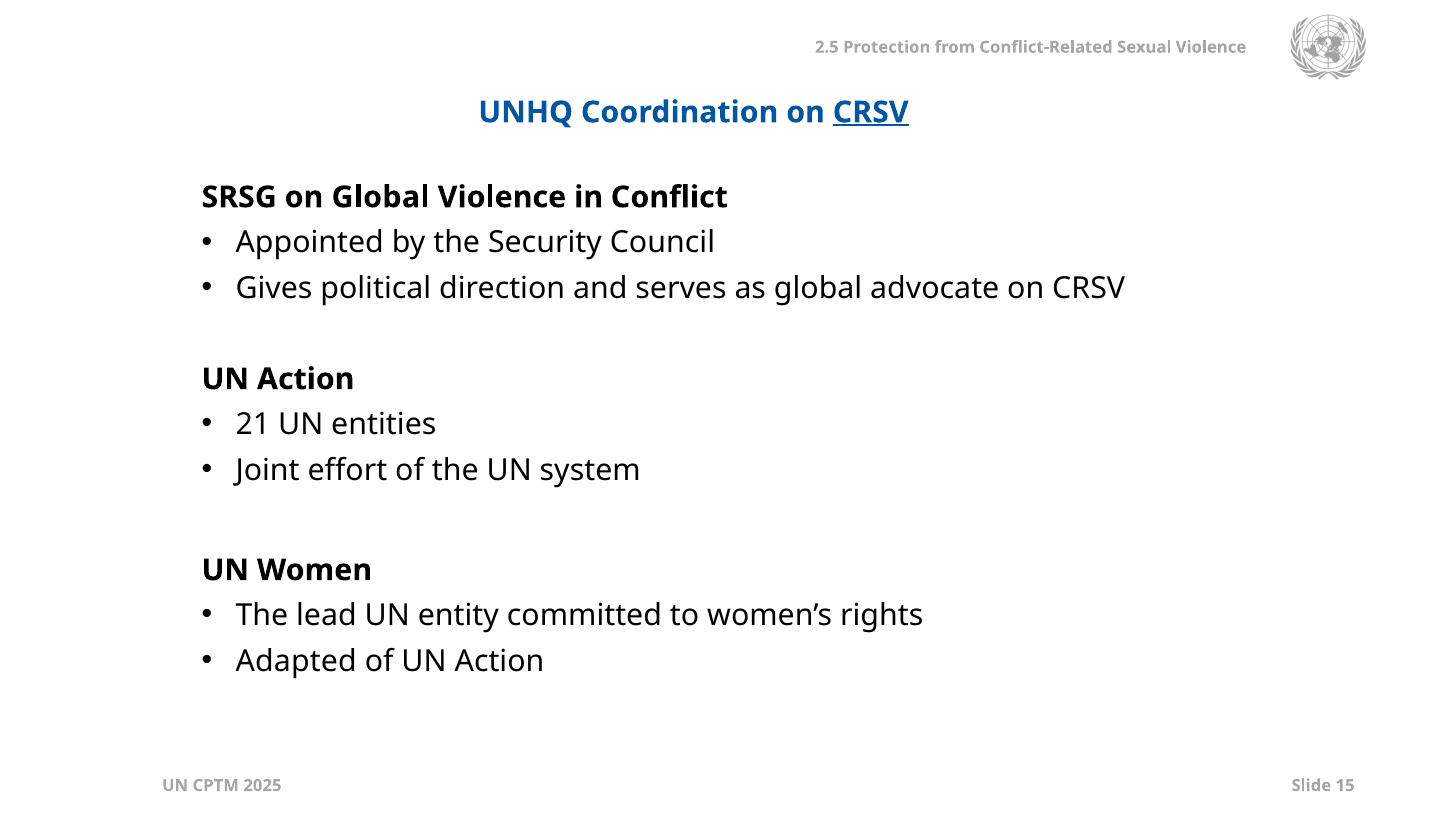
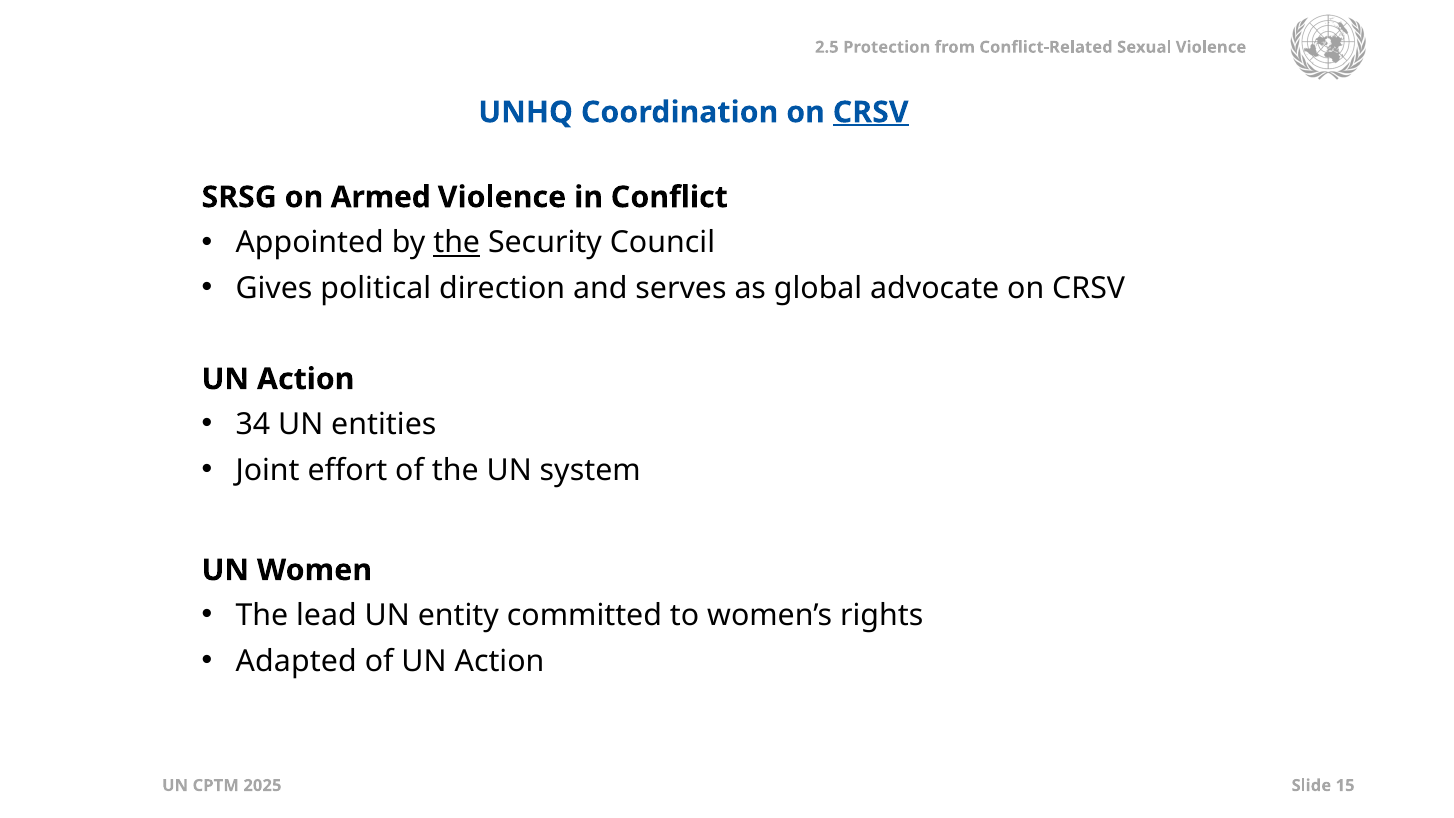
on Global: Global -> Armed
the at (457, 243) underline: none -> present
21: 21 -> 34
